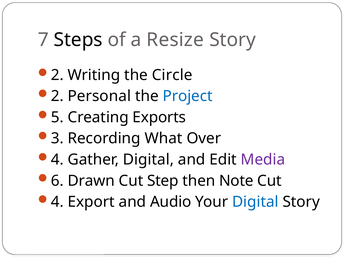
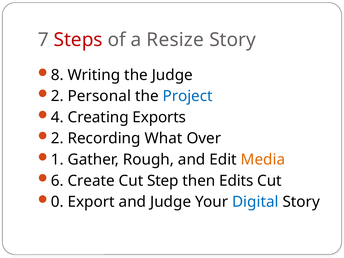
Steps colour: black -> red
2 at (57, 75): 2 -> 8
the Circle: Circle -> Judge
5: 5 -> 4
3 at (57, 138): 3 -> 2
4 at (57, 160): 4 -> 1
Gather Digital: Digital -> Rough
Media colour: purple -> orange
Drawn: Drawn -> Create
Note: Note -> Edits
4 at (57, 202): 4 -> 0
and Audio: Audio -> Judge
